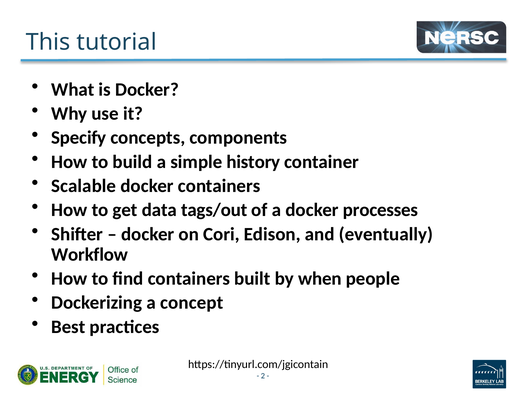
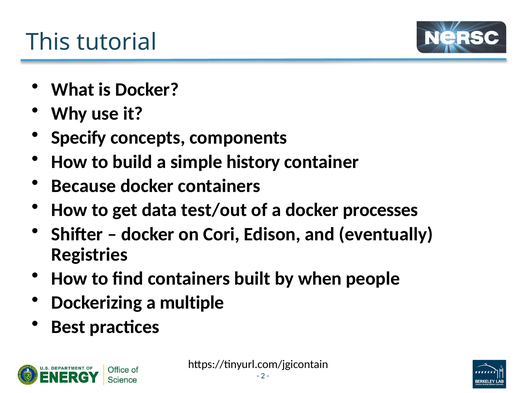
Scalable: Scalable -> Because
tags/out: tags/out -> test/out
Workflow: Workflow -> Registries
concept: concept -> multiple
